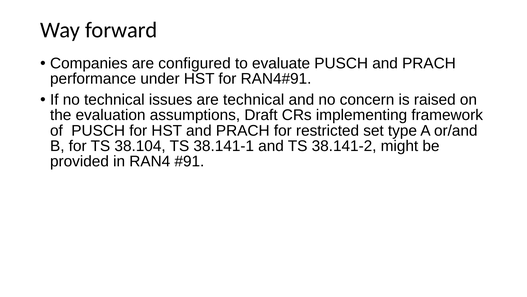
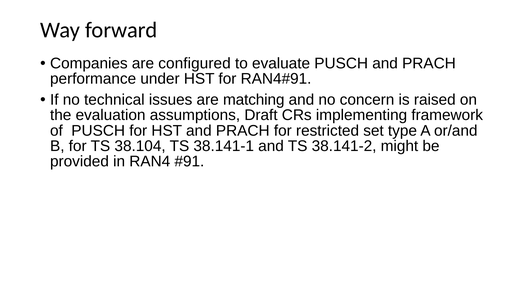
are technical: technical -> matching
